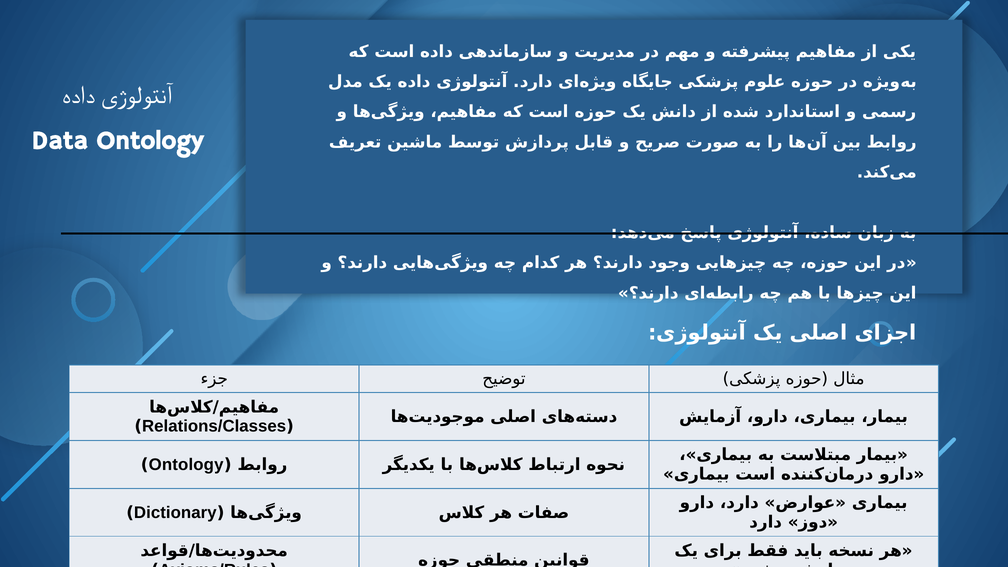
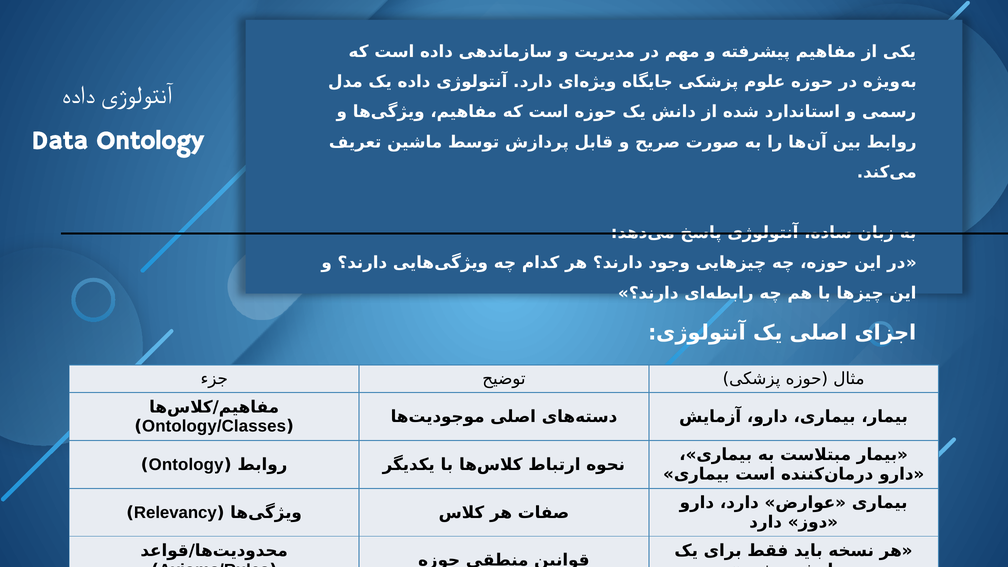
Relations/Classes: Relations/Classes -> Ontology/Classes
Dictionary: Dictionary -> Relevancy
